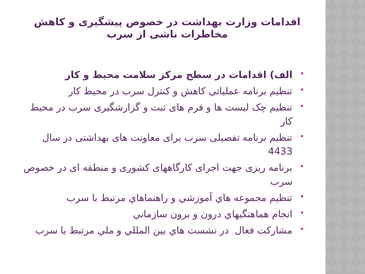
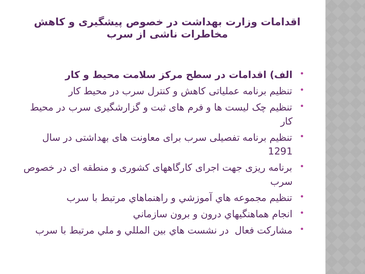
4433: 4433 -> 1291
